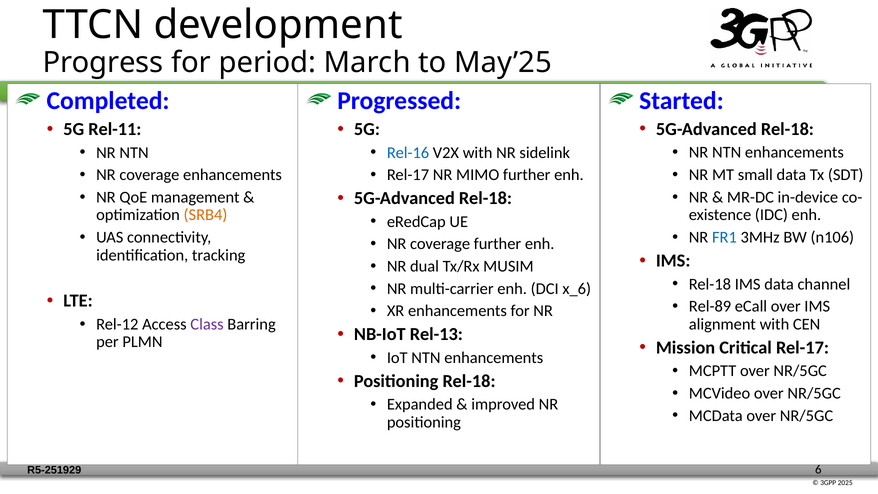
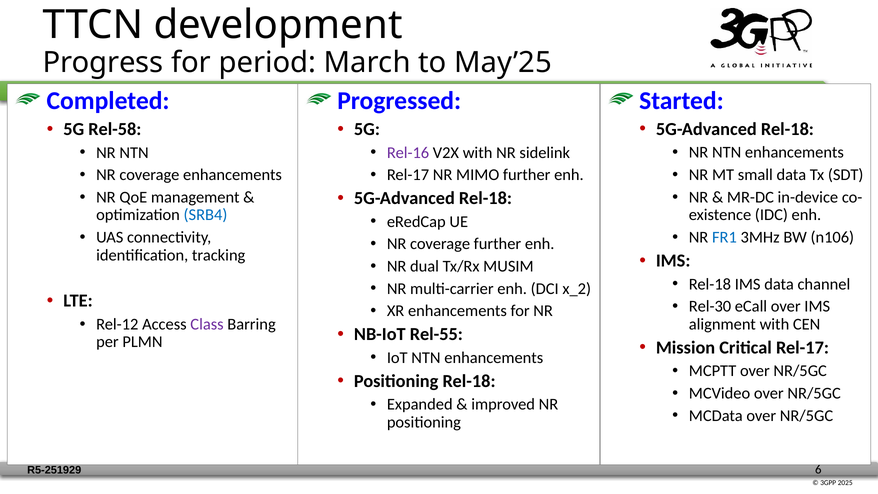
Rel-11: Rel-11 -> Rel-58
Rel-16 colour: blue -> purple
SRB4 colour: orange -> blue
x_6: x_6 -> x_2
Rel-89: Rel-89 -> Rel-30
Rel-13: Rel-13 -> Rel-55
